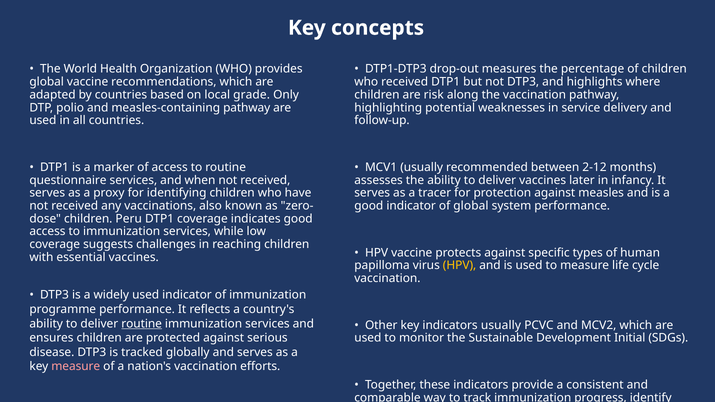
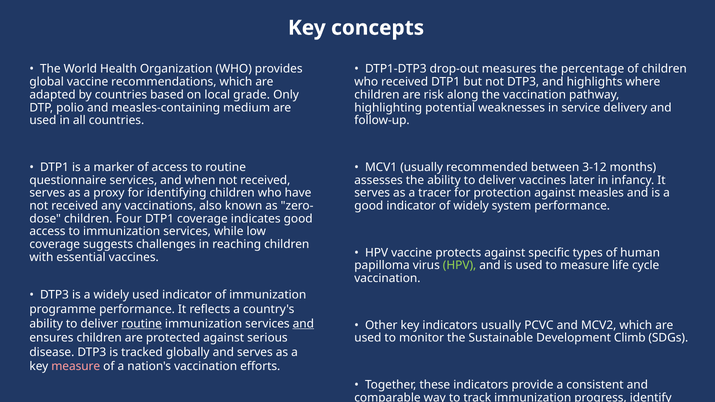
measles-containing pathway: pathway -> medium
2-12: 2-12 -> 3-12
of global: global -> widely
Peru: Peru -> Four
HPV at (460, 266) colour: yellow -> light green
and at (303, 324) underline: none -> present
Initial: Initial -> Climb
